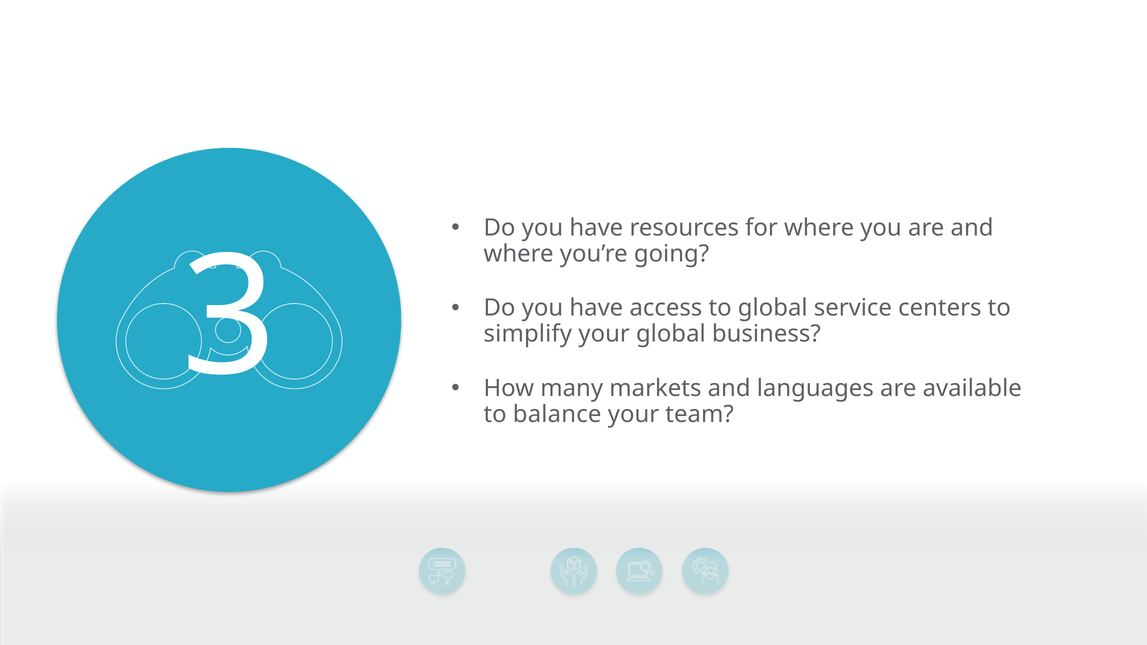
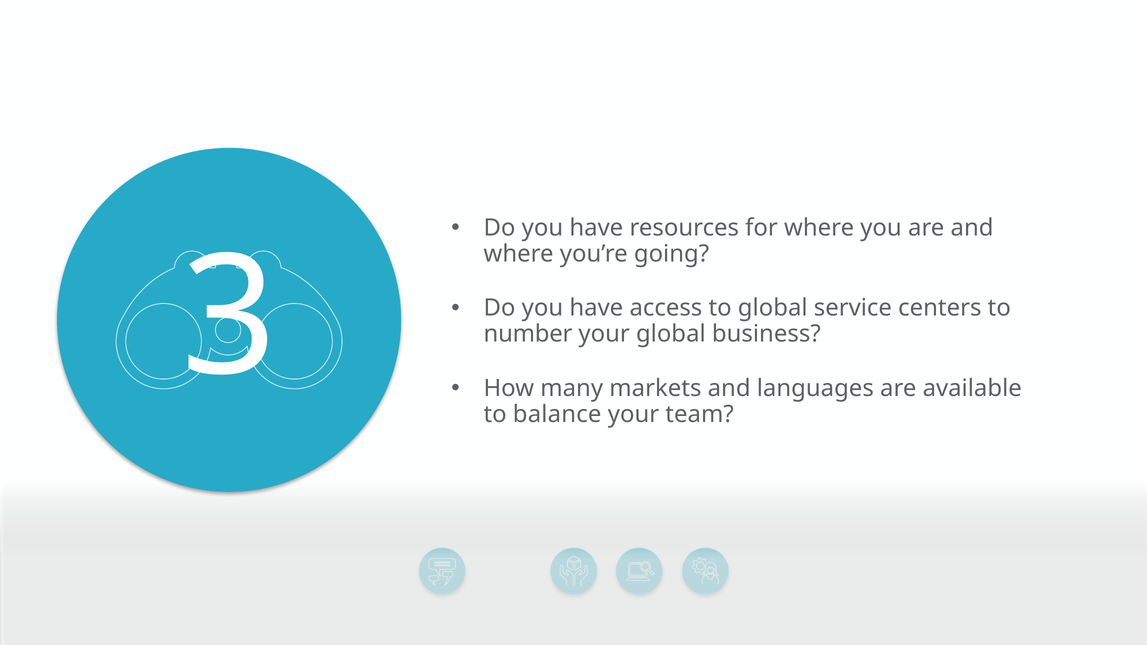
simplify: simplify -> number
